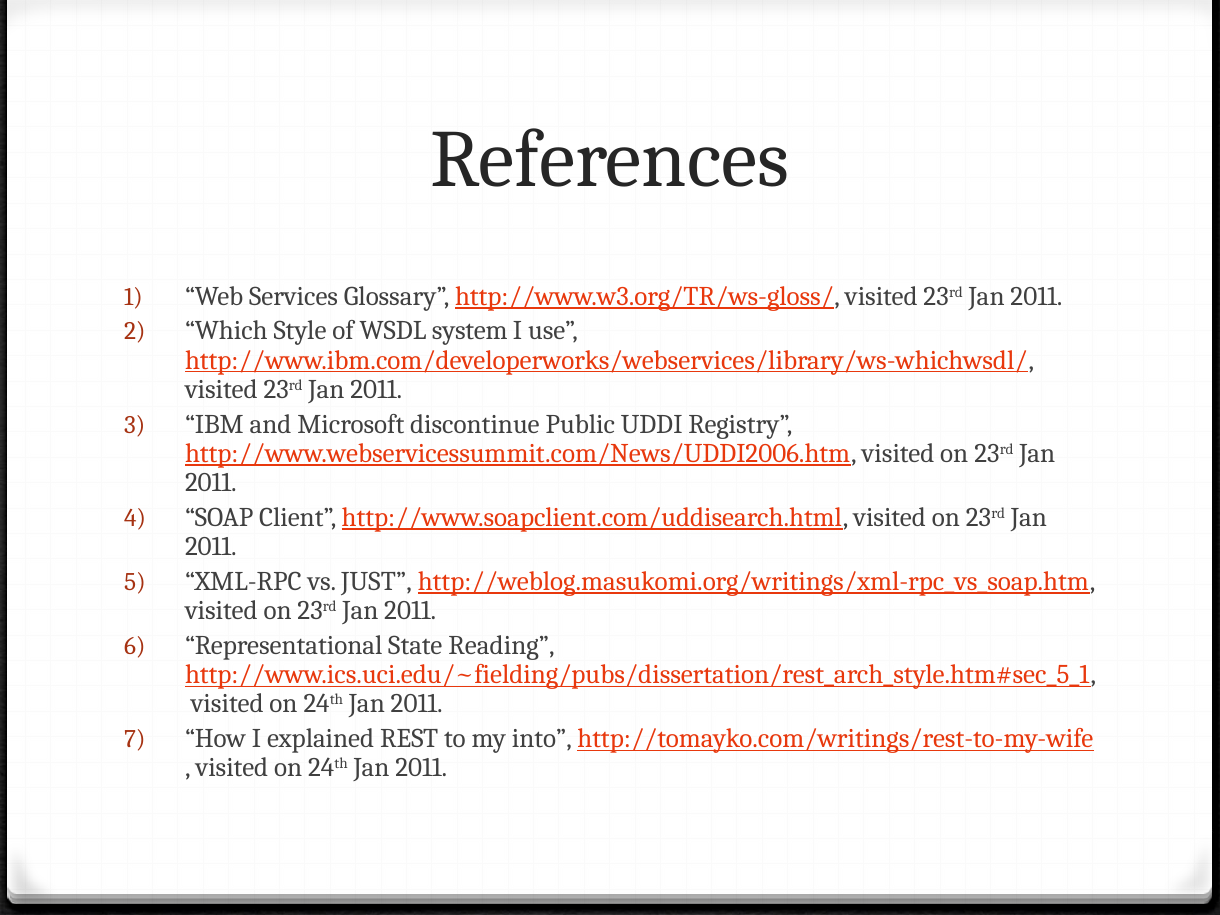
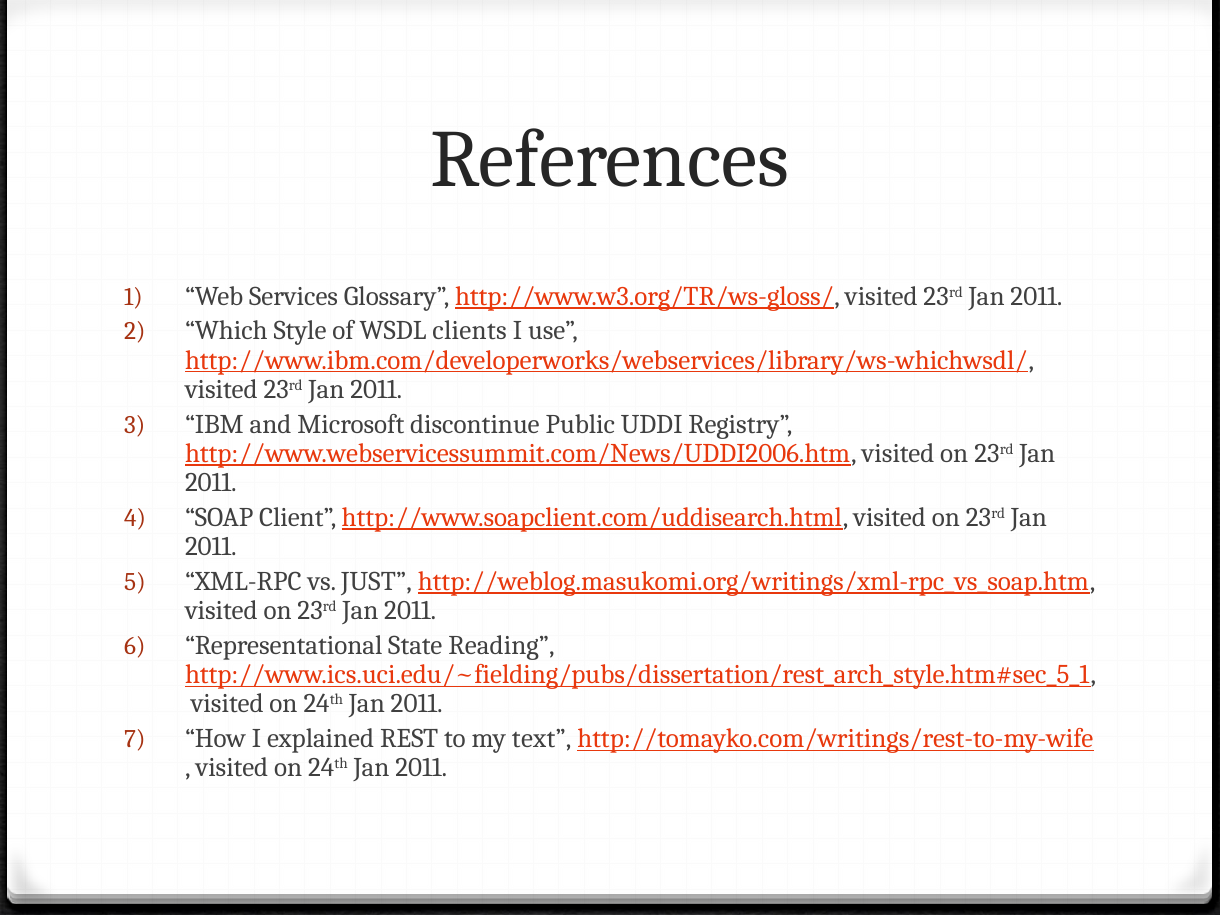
system: system -> clients
into: into -> text
